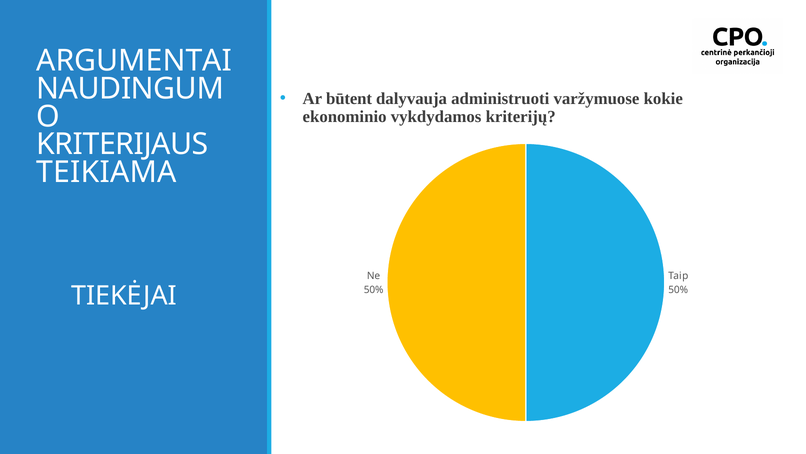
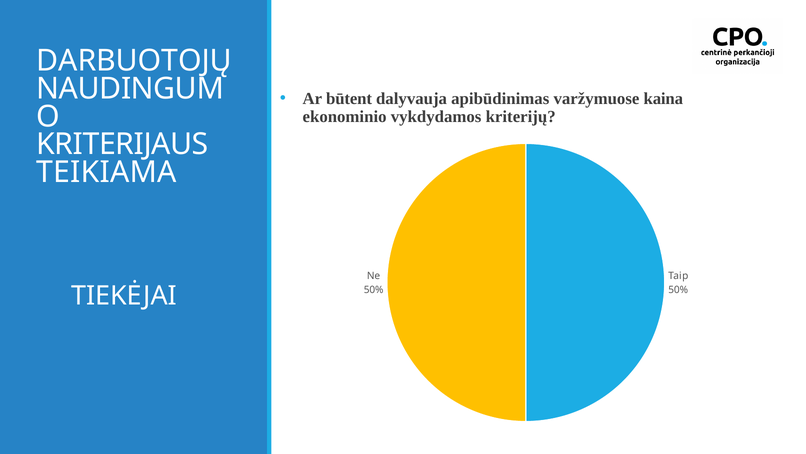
ARGUMENTAI: ARGUMENTAI -> DARBUOTOJŲ
administruoti: administruoti -> apibūdinimas
kokie: kokie -> kaina
